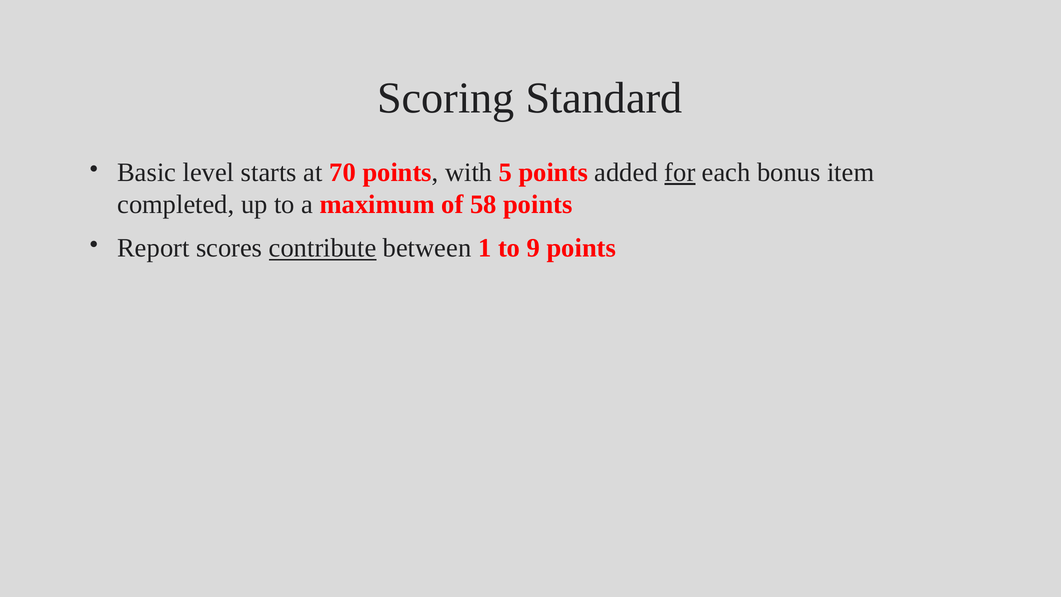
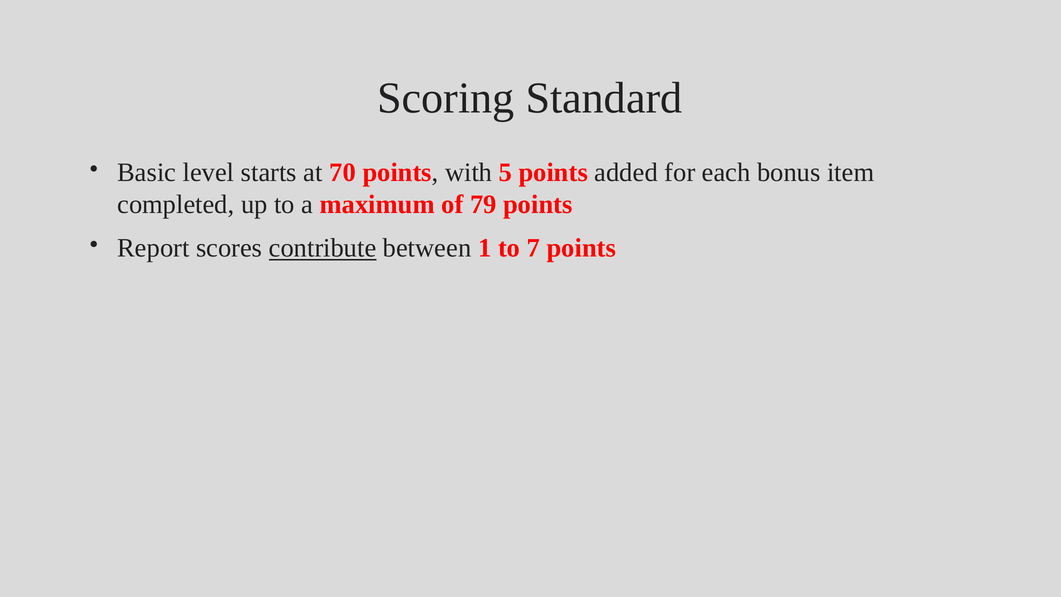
for underline: present -> none
58: 58 -> 79
9: 9 -> 7
